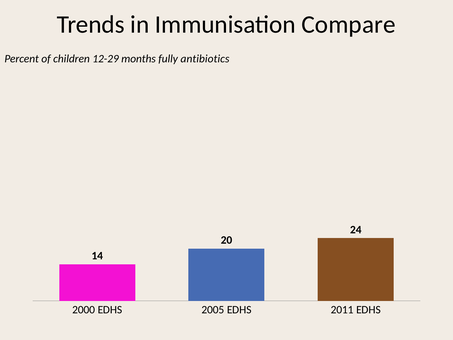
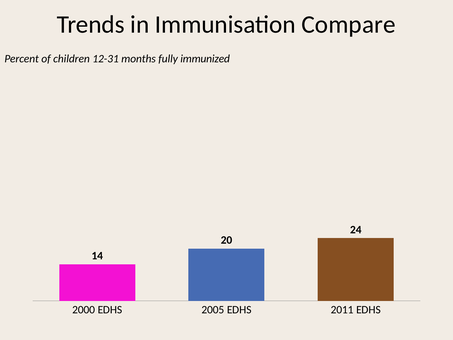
12-29: 12-29 -> 12-31
antibiotics: antibiotics -> immunized
